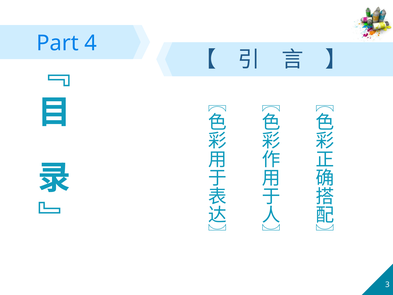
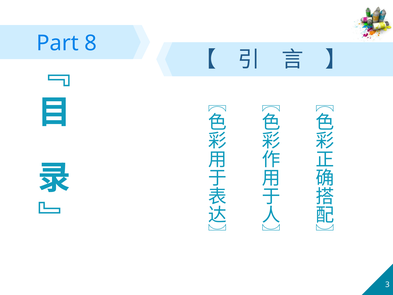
4: 4 -> 8
